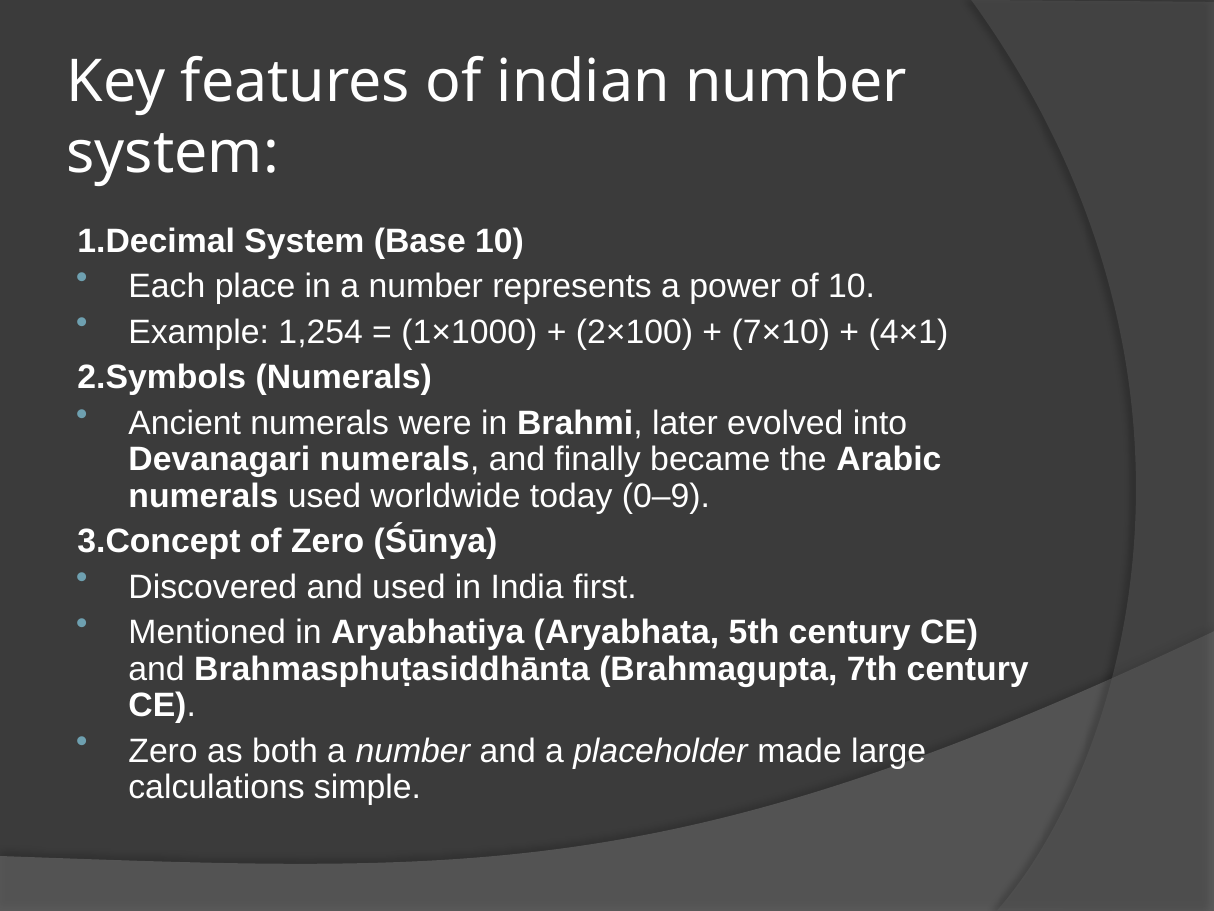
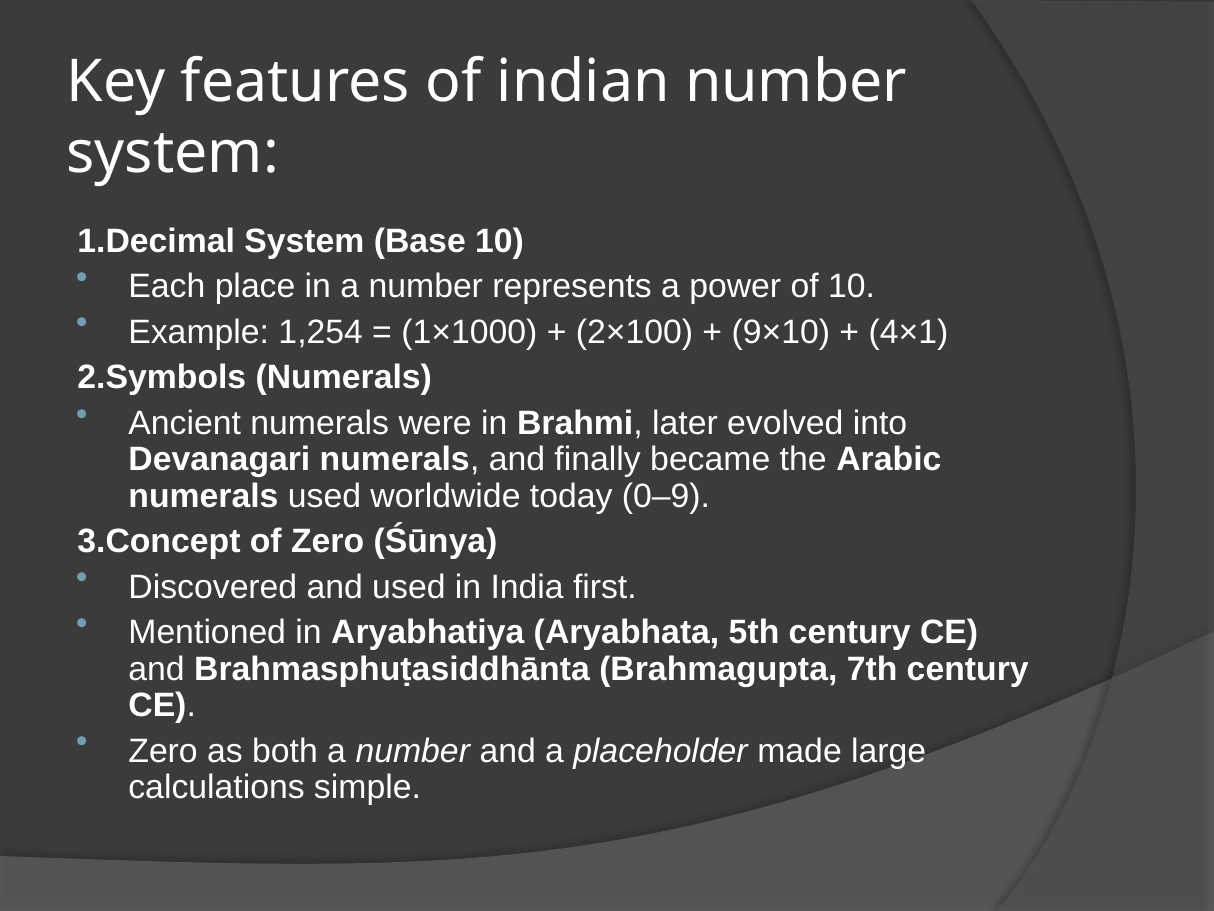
7×10: 7×10 -> 9×10
